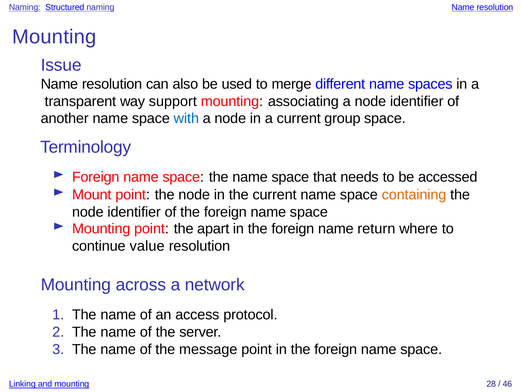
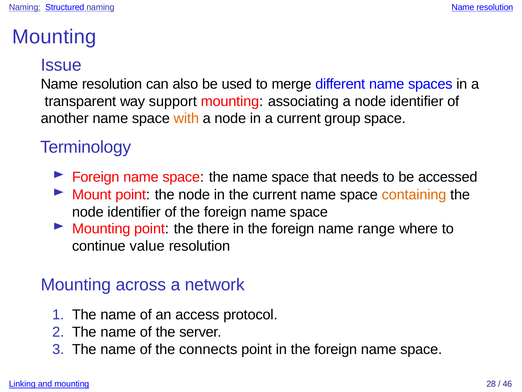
with colour: blue -> orange
apart: apart -> there
return: return -> range
message: message -> connects
